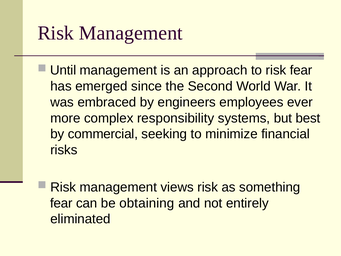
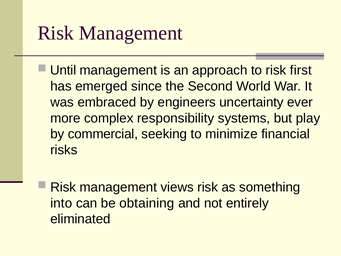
risk fear: fear -> first
employees: employees -> uncertainty
best: best -> play
fear at (61, 203): fear -> into
